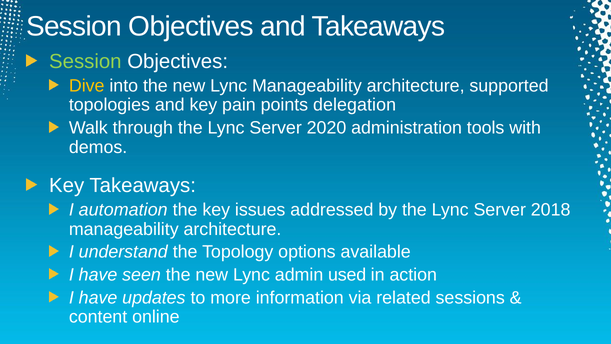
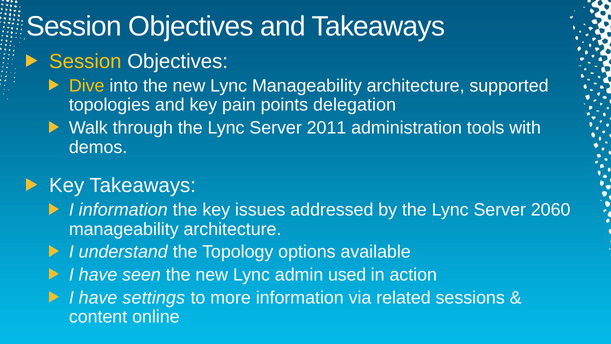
Session at (85, 62) colour: light green -> yellow
2020: 2020 -> 2011
I automation: automation -> information
2018: 2018 -> 2060
updates: updates -> settings
